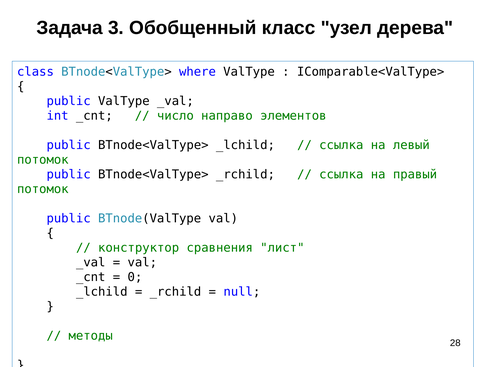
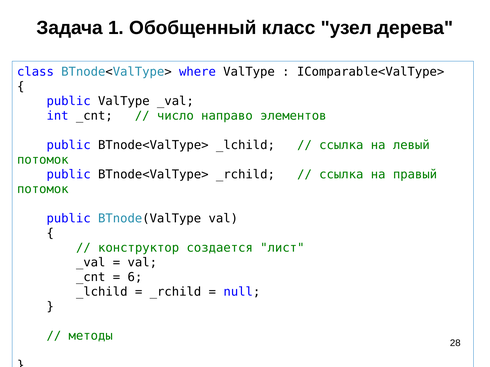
3: 3 -> 1
сравнения: сравнения -> создается
0: 0 -> 6
